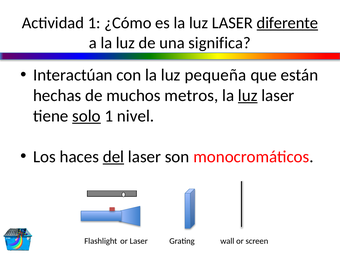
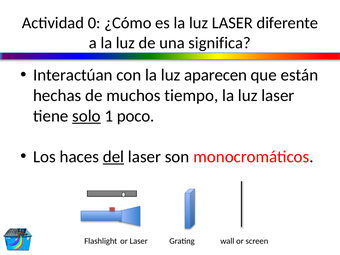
Actividad 1: 1 -> 0
diferente underline: present -> none
pequeña: pequeña -> aparecen
metros: metros -> tiempo
luz at (248, 96) underline: present -> none
nivel: nivel -> poco
